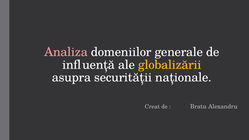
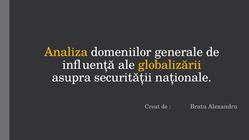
Analiza colour: pink -> yellow
